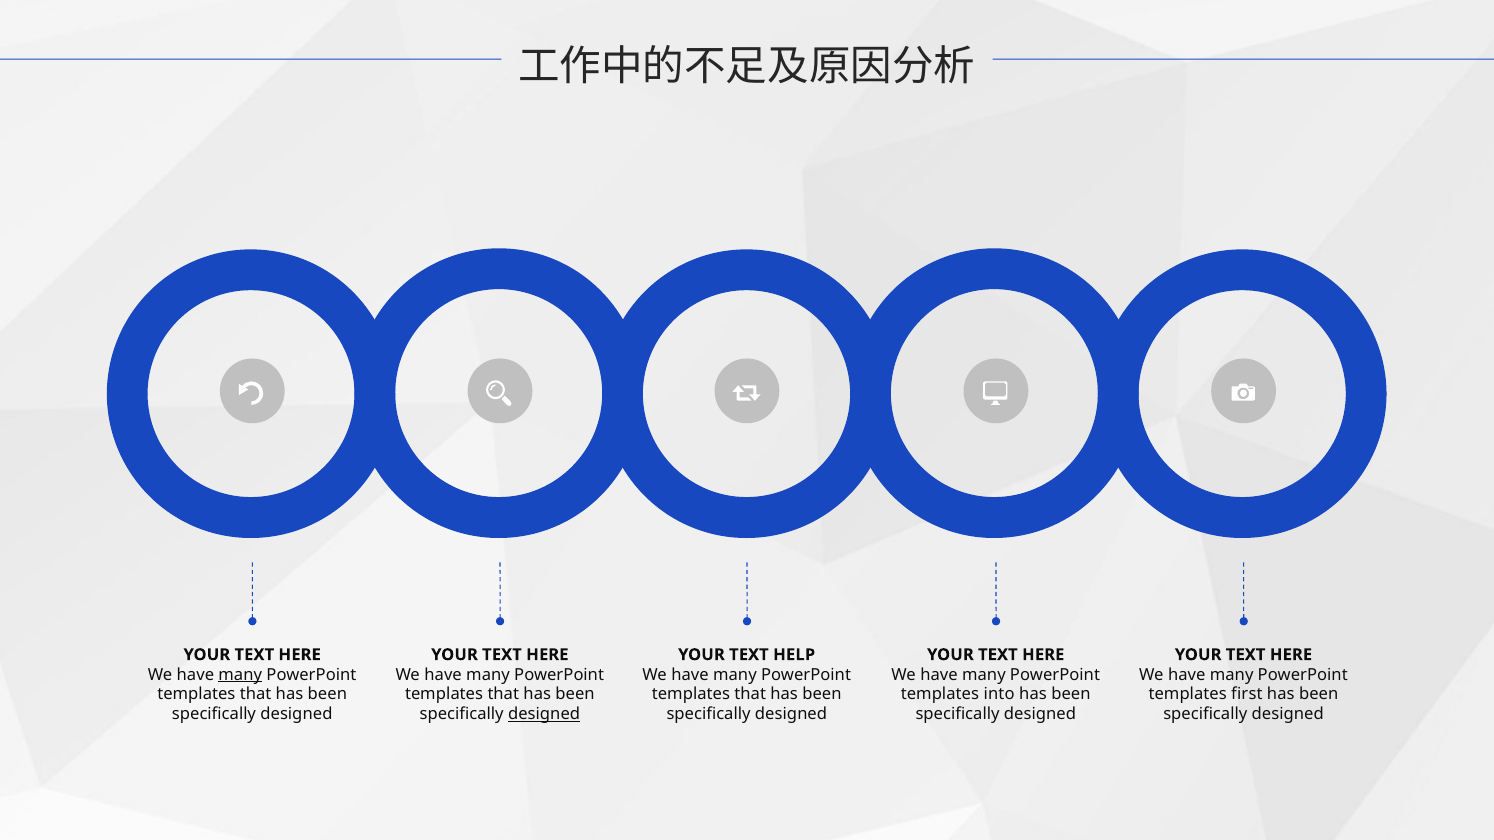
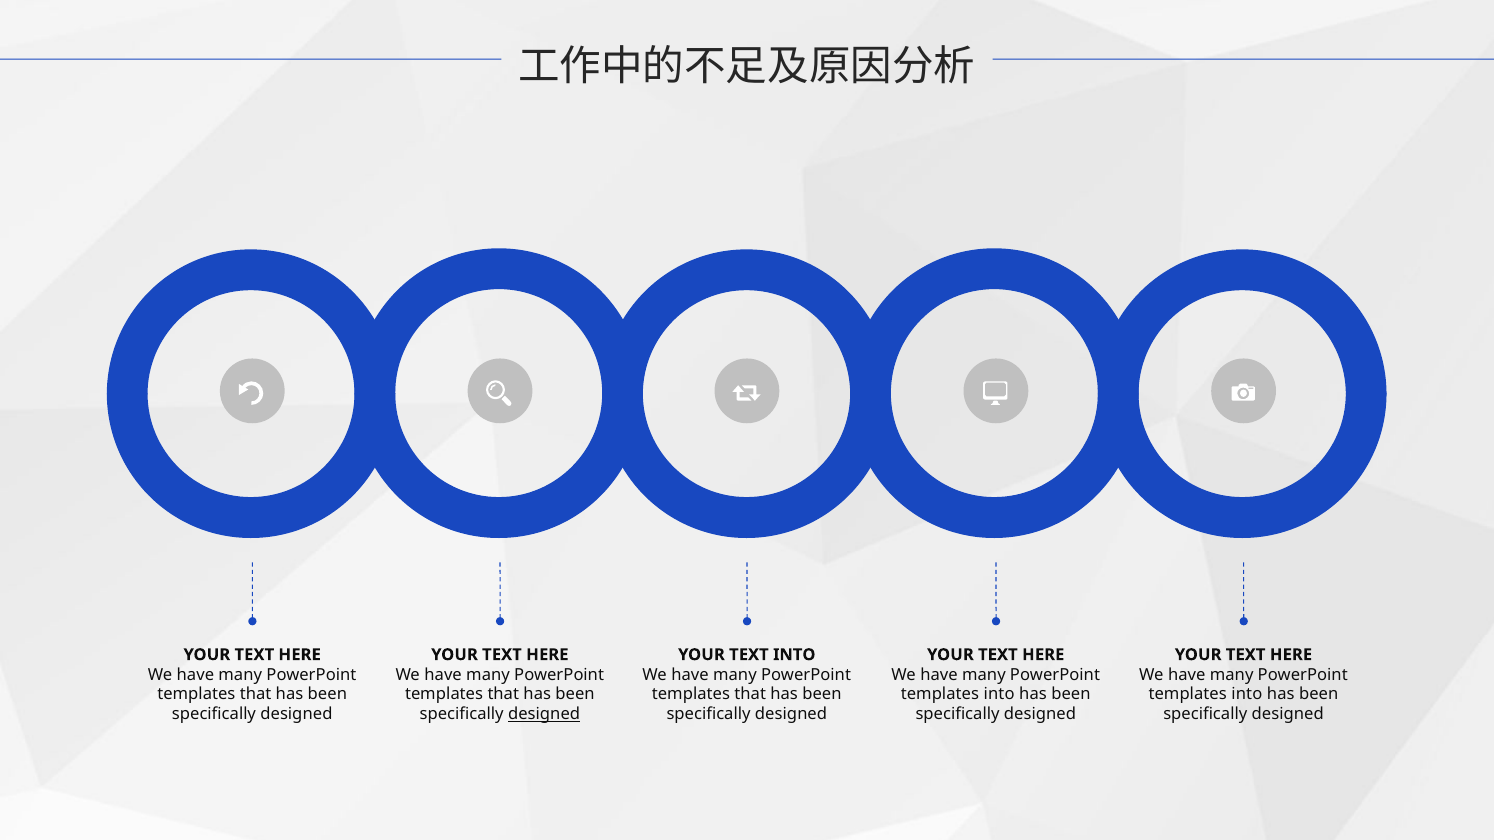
TEXT HELP: HELP -> INTO
many at (240, 675) underline: present -> none
first at (1247, 695): first -> into
